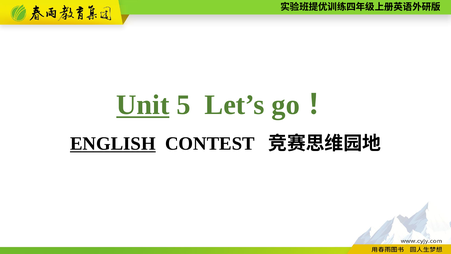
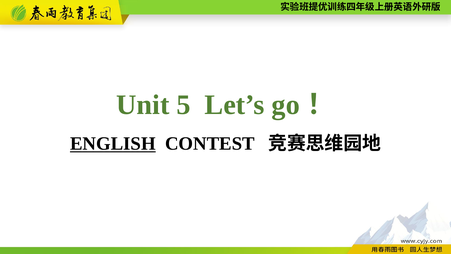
Unit underline: present -> none
